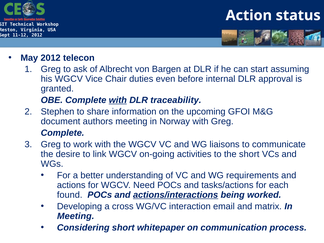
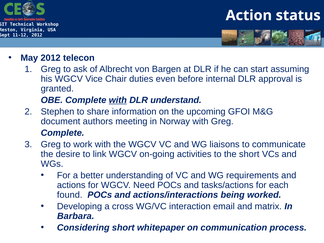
traceability: traceability -> understand
actions/interactions underline: present -> none
Meeting at (76, 216): Meeting -> Barbara
